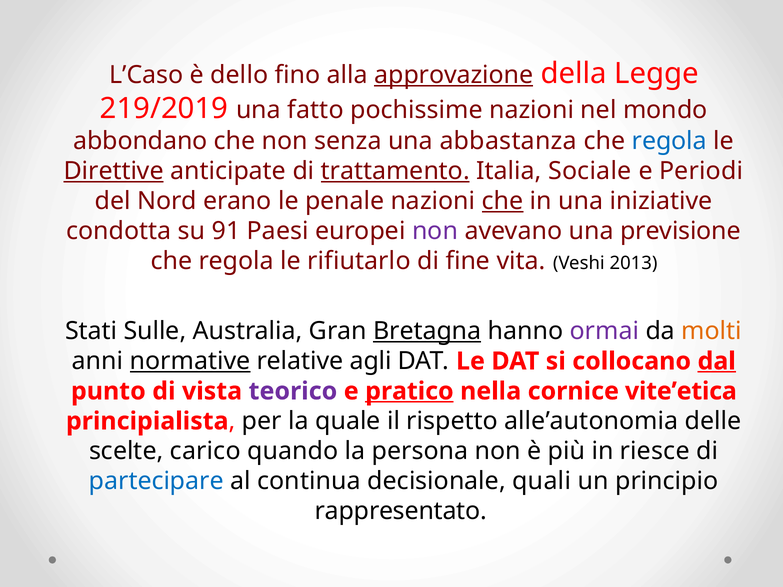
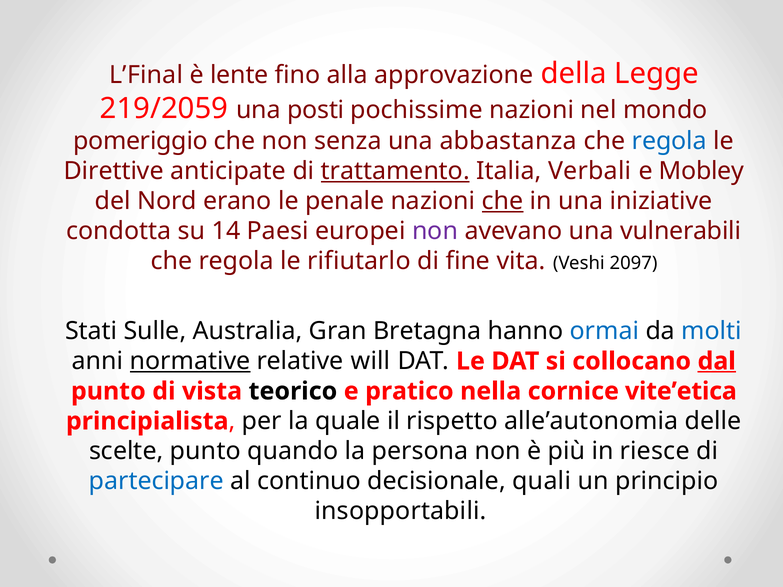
L’Caso: L’Caso -> L’Final
dello: dello -> lente
approvazione underline: present -> none
219/2019: 219/2019 -> 219/2059
fatto: fatto -> posti
abbondano: abbondano -> pomeriggio
Direttive underline: present -> none
Sociale: Sociale -> Verbali
Periodi: Periodi -> Mobley
91: 91 -> 14
previsione: previsione -> vulnerabili
2013: 2013 -> 2097
Bretagna underline: present -> none
ormai colour: purple -> blue
molti colour: orange -> blue
agli: agli -> will
teorico colour: purple -> black
pratico underline: present -> none
scelte carico: carico -> punto
continua: continua -> continuo
rappresentato: rappresentato -> insopportabili
